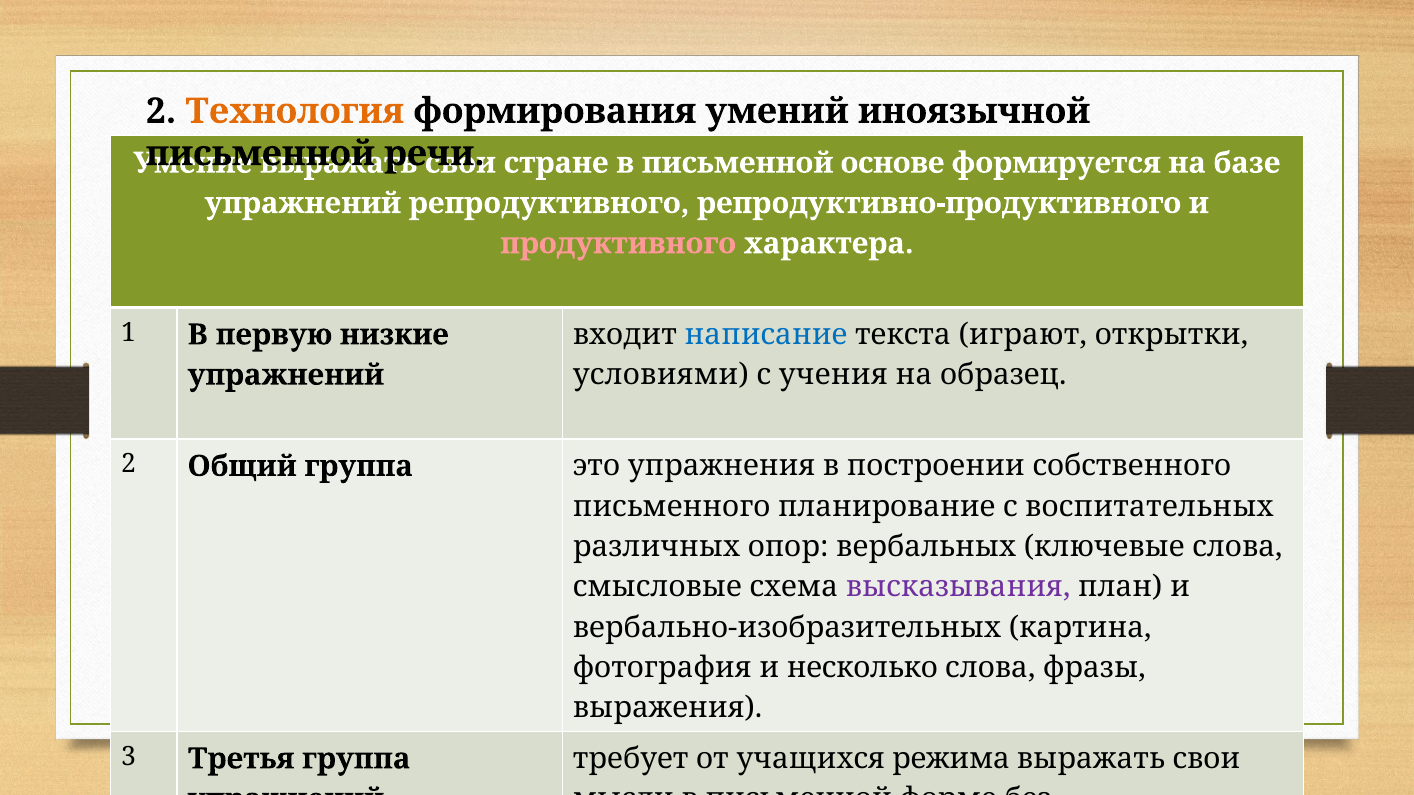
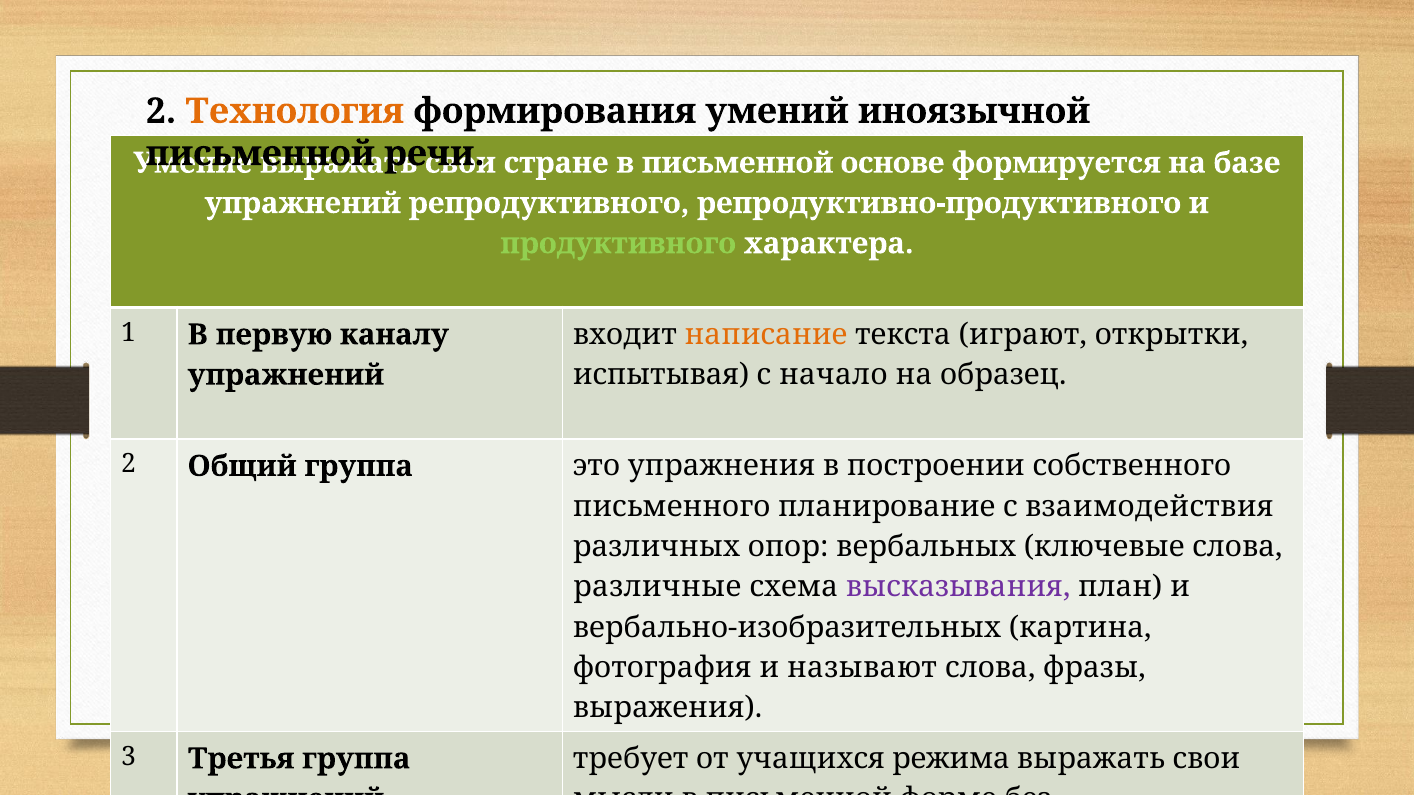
продуктивного colour: pink -> light green
низкие: низкие -> каналу
написание colour: blue -> orange
условиями: условиями -> испытывая
учения: учения -> начало
воспитательных: воспитательных -> взаимодействия
смысловые: смысловые -> различные
несколько: несколько -> называют
